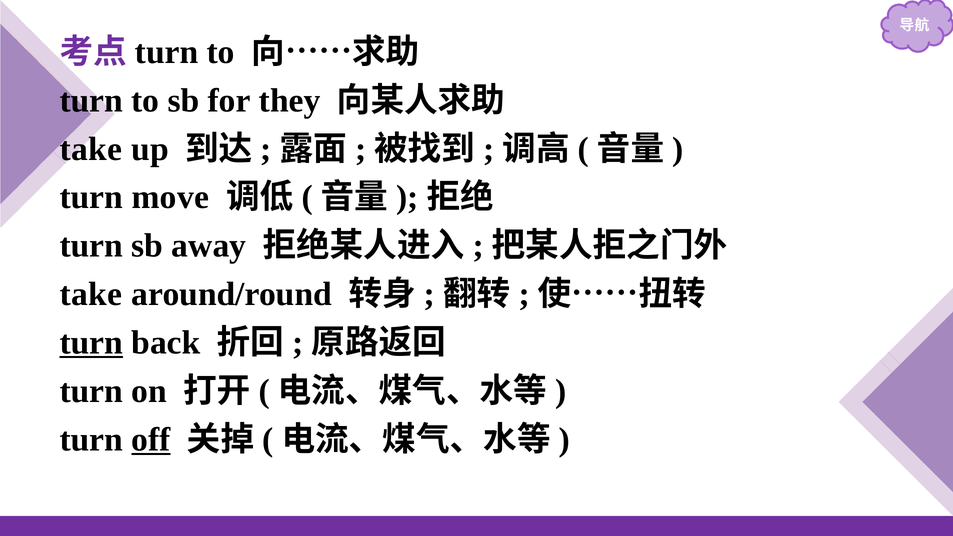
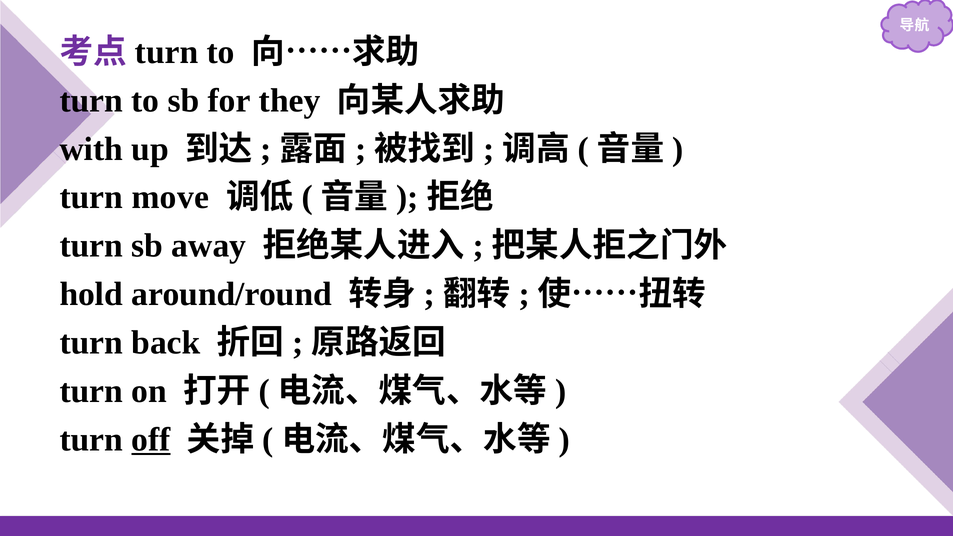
take at (91, 149): take -> with
take at (91, 294): take -> hold
turn at (91, 343) underline: present -> none
